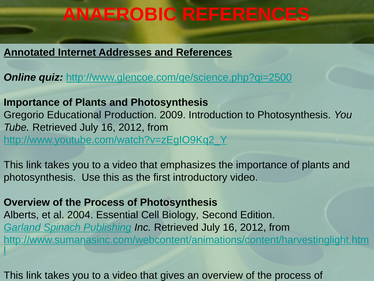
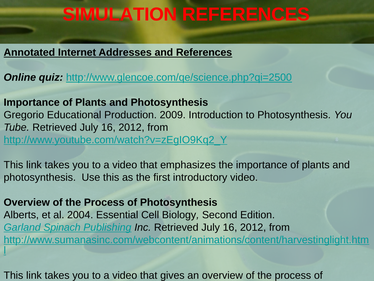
ANAEROBIC at (120, 14): ANAEROBIC -> SIMULATION
